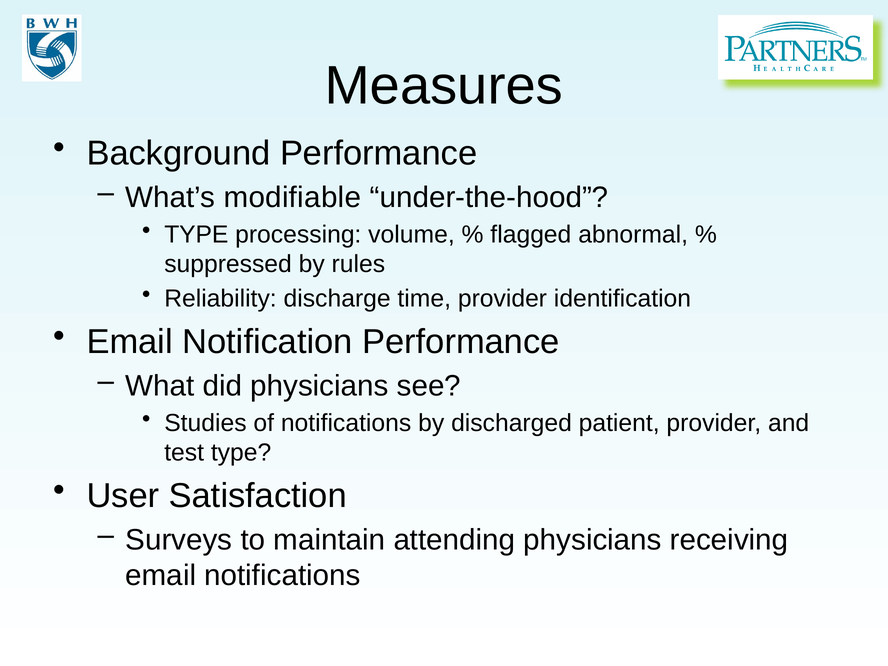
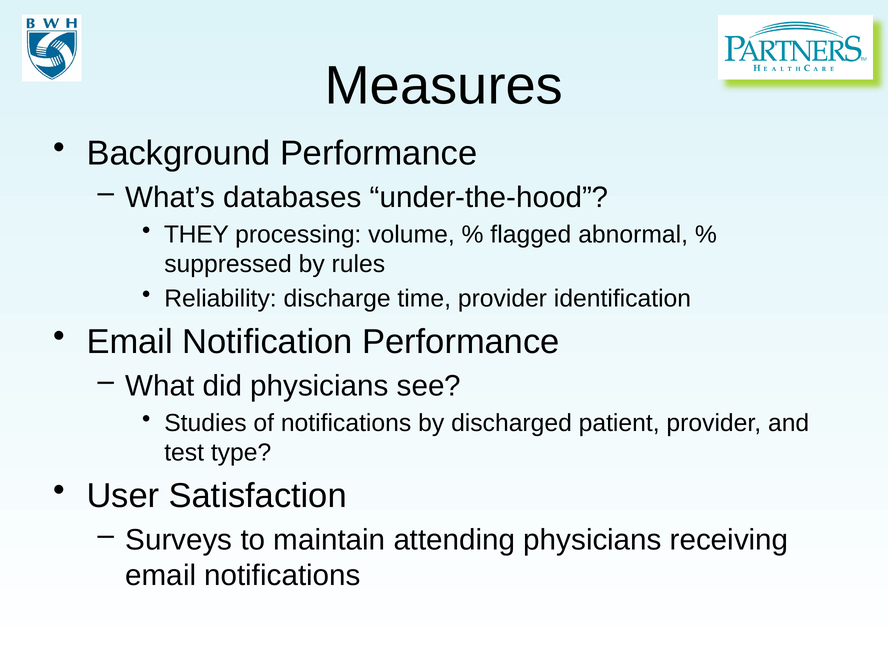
modifiable: modifiable -> databases
TYPE at (196, 235): TYPE -> THEY
